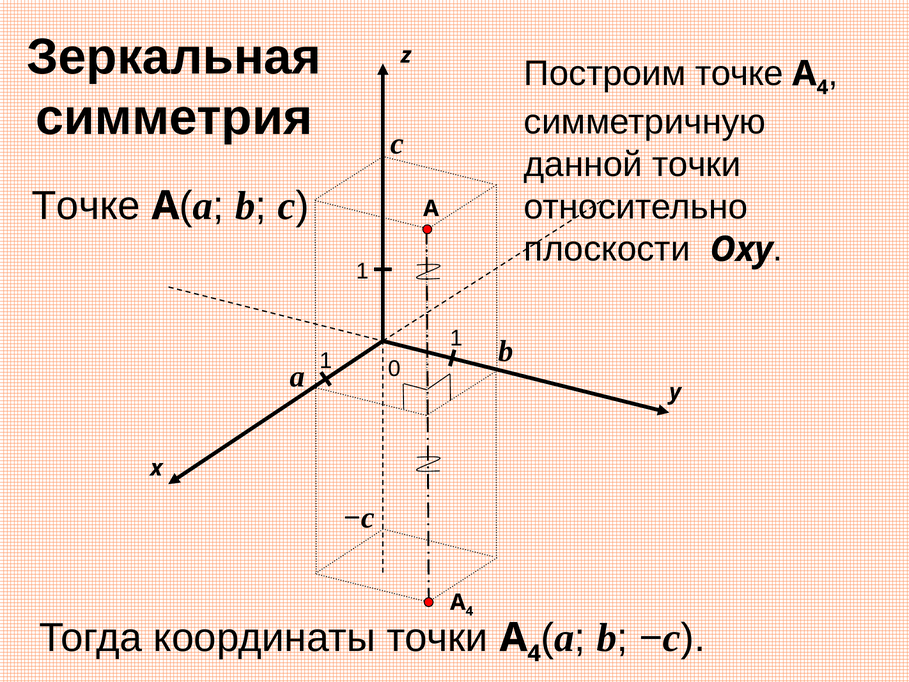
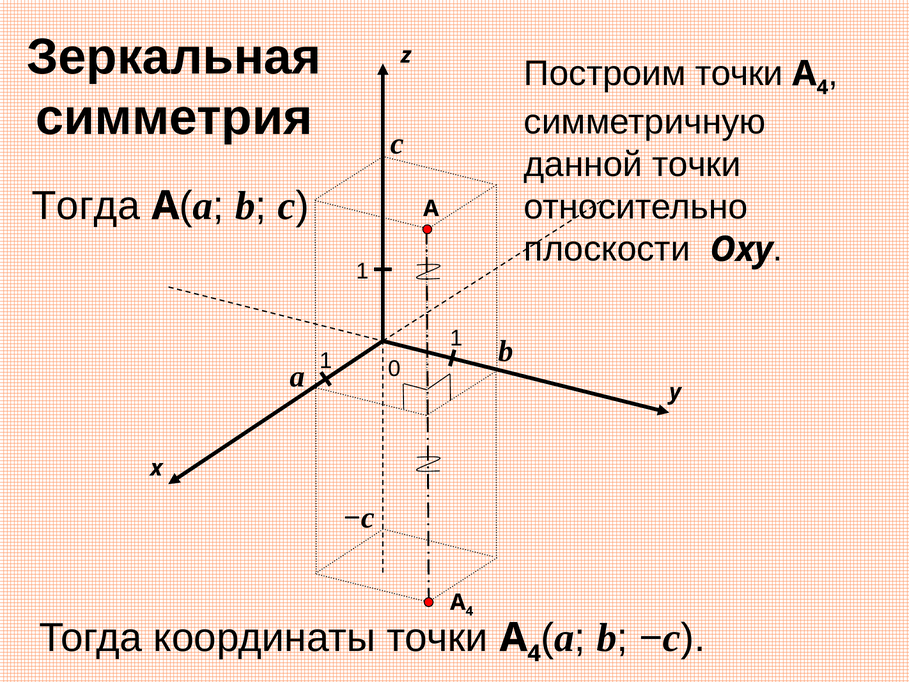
Построим точке: точке -> точки
Точке at (86, 206): Точке -> Тогда
